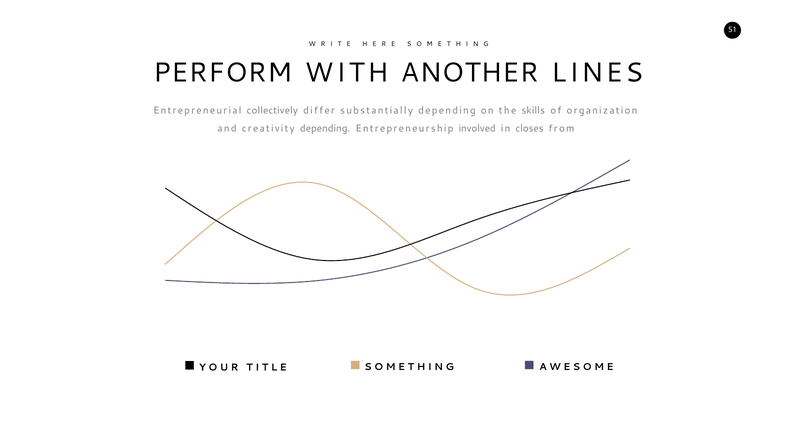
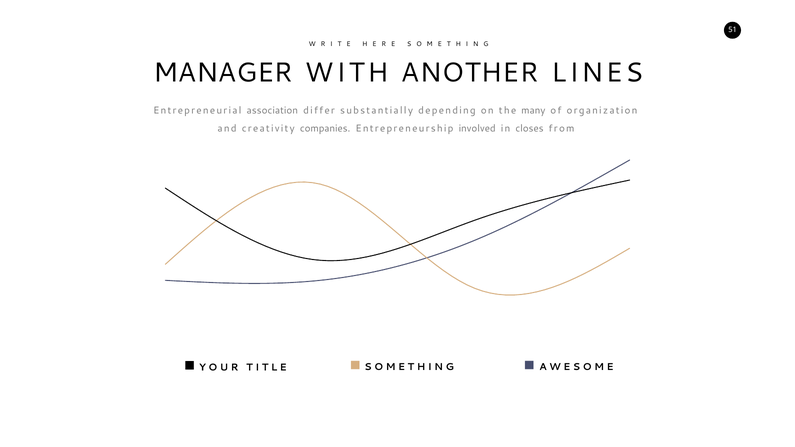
PERFORM: PERFORM -> MANAGER
collectively: collectively -> association
skills: skills -> many
creativity depending: depending -> companies
